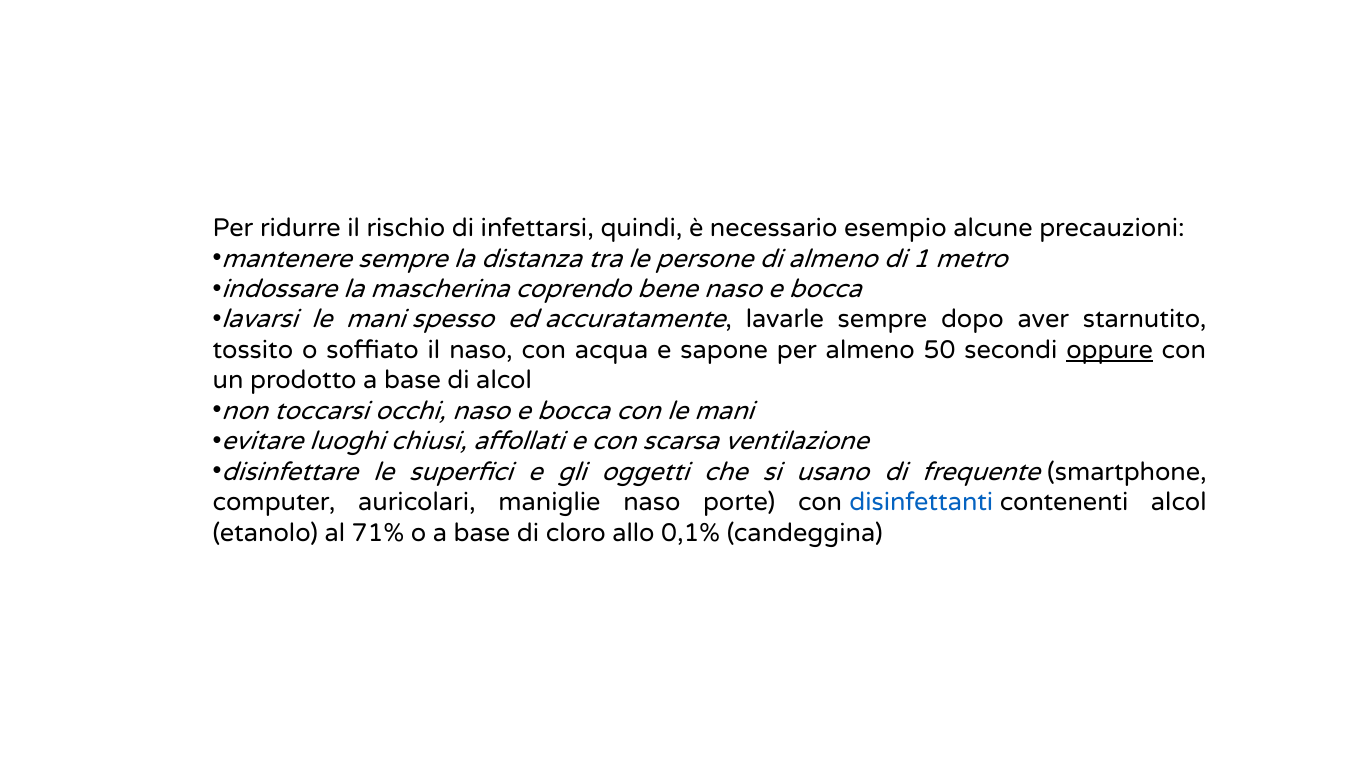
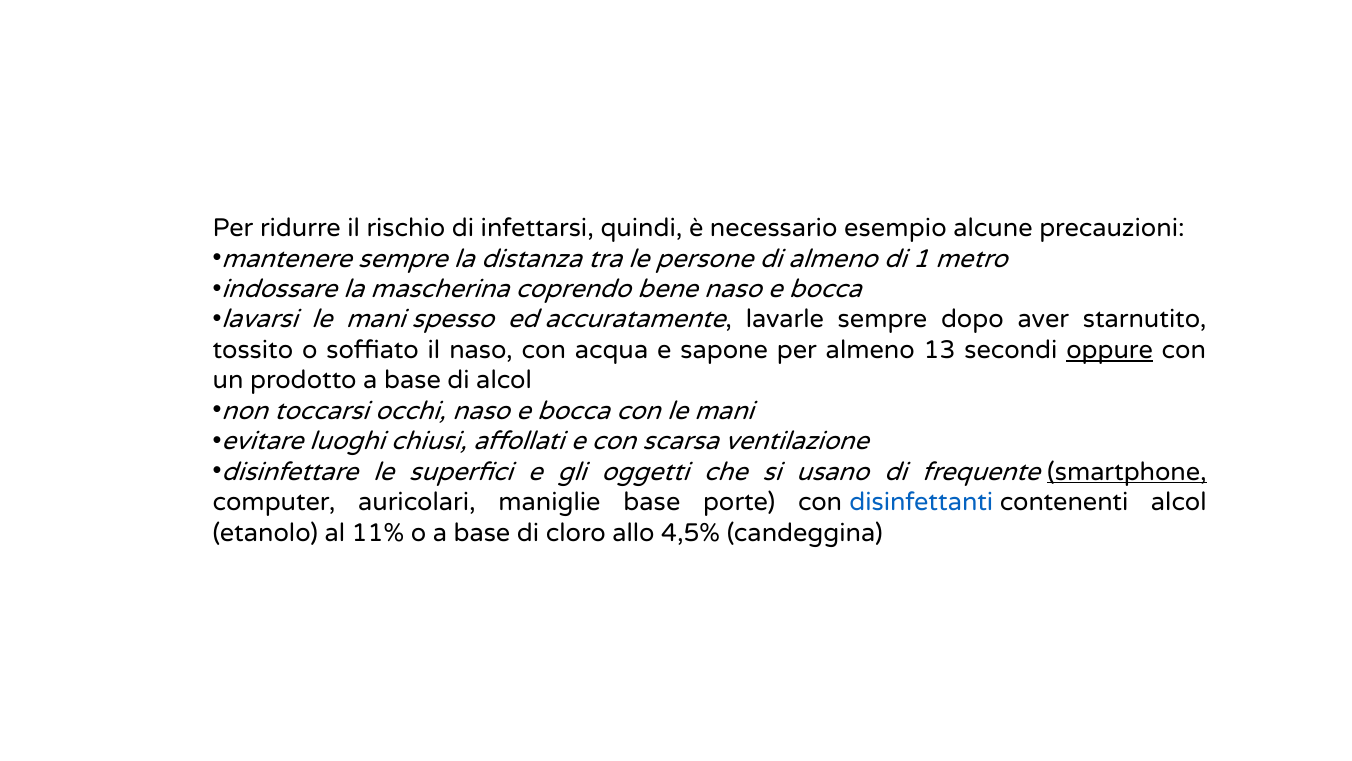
50: 50 -> 13
smartphone underline: none -> present
maniglie naso: naso -> base
71%: 71% -> 11%
0,1%: 0,1% -> 4,5%
